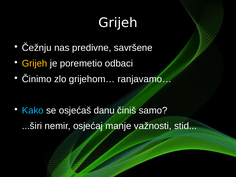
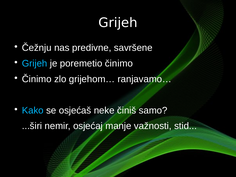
Grijeh at (35, 63) colour: yellow -> light blue
poremetio odbaci: odbaci -> činimo
danu: danu -> neke
